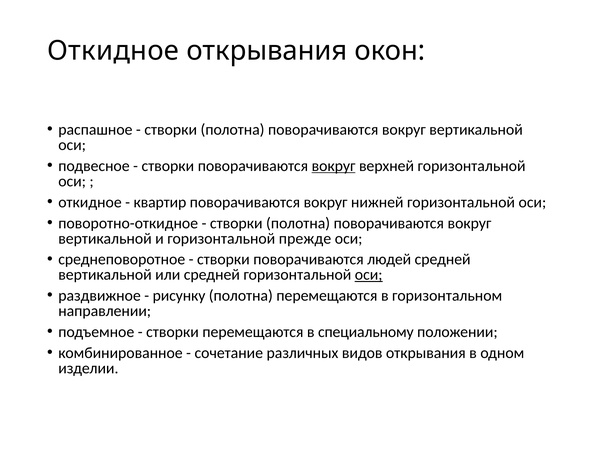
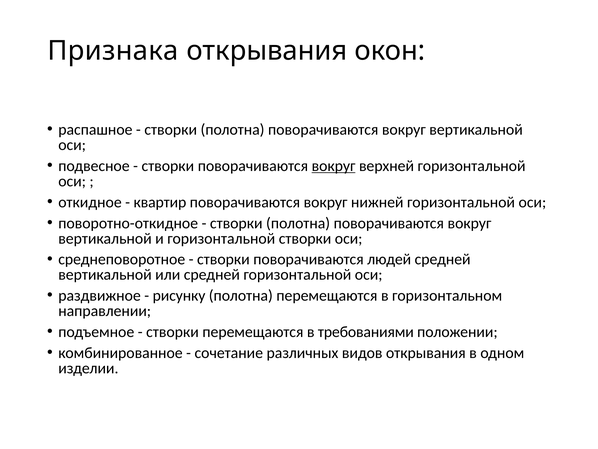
Откидное at (113, 51): Откидное -> Признака
горизонтальной прежде: прежде -> створки
оси at (369, 274) underline: present -> none
специальному: специальному -> требованиями
